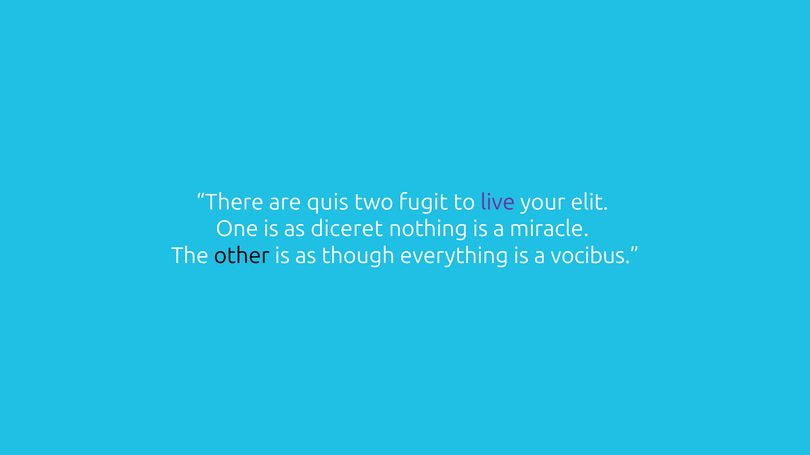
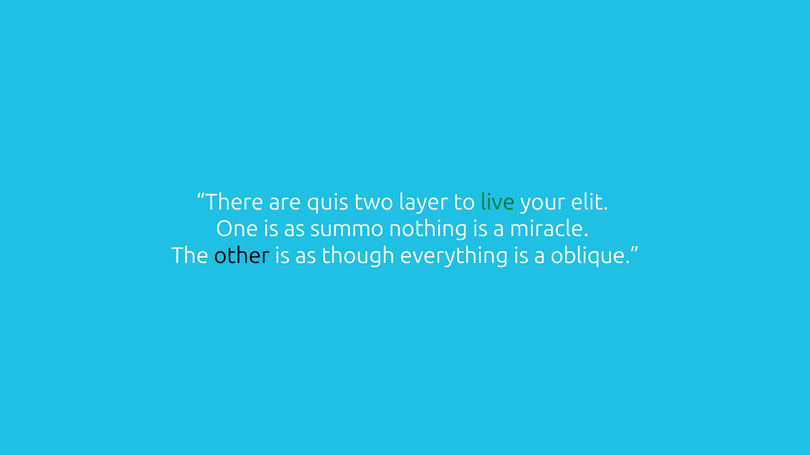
fugit: fugit -> layer
live colour: purple -> green
diceret: diceret -> summo
vocibus: vocibus -> oblique
